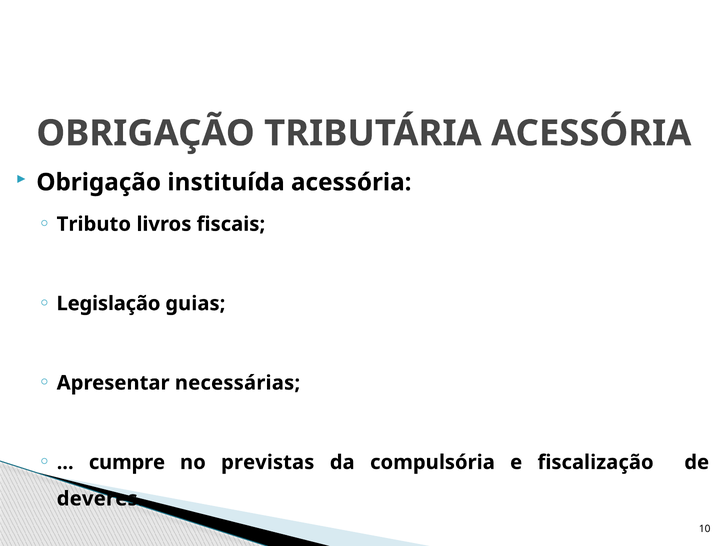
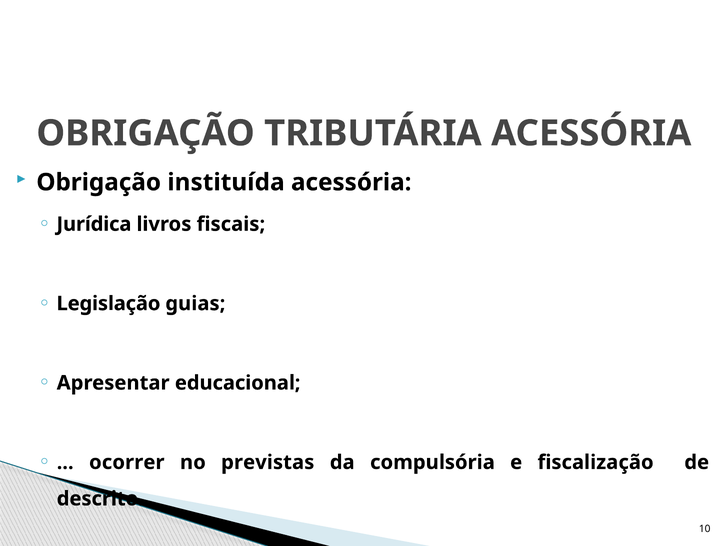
Tributo: Tributo -> Jurídica
necessárias: necessárias -> educacional
cumpre: cumpre -> ocorrer
deveres: deveres -> descrito
